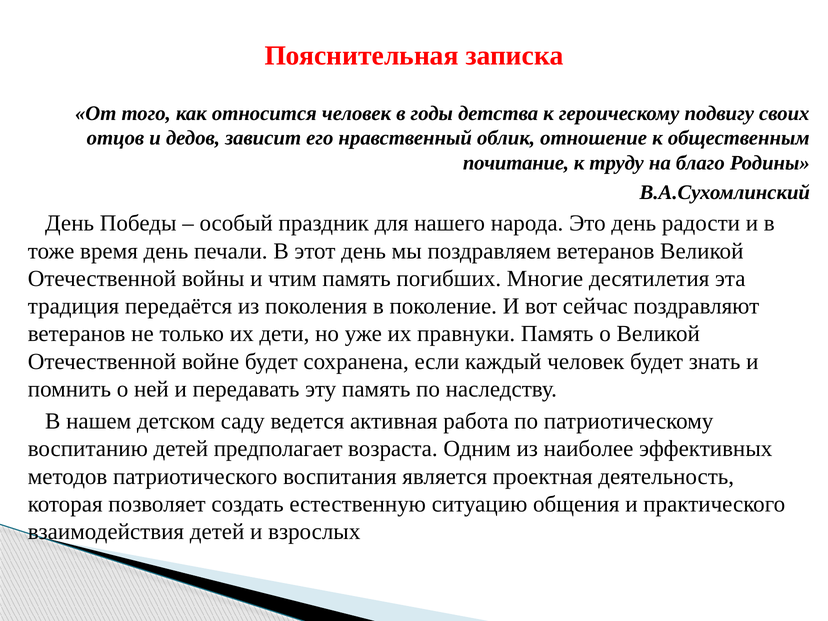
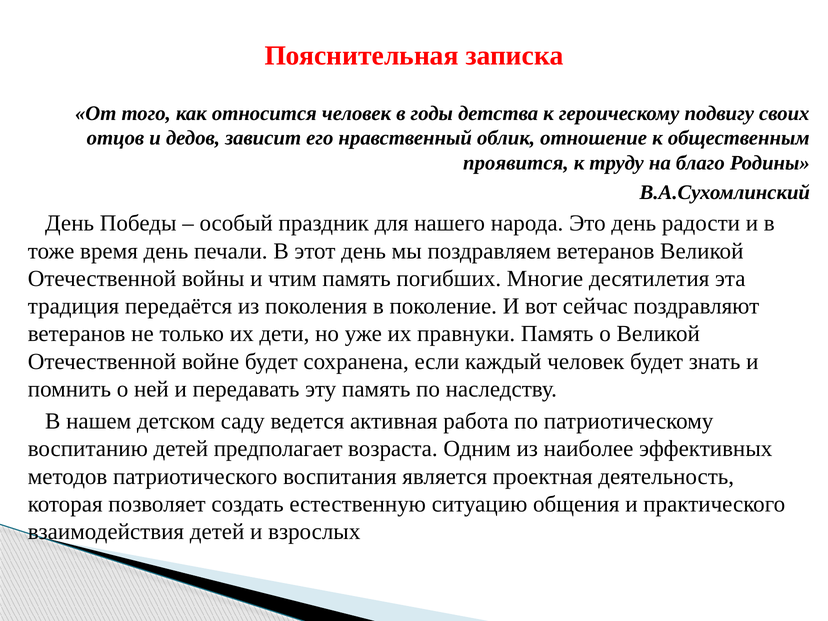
почитание: почитание -> проявится
